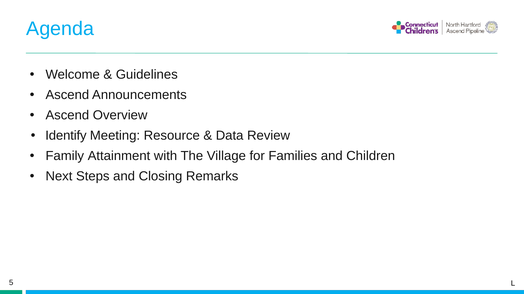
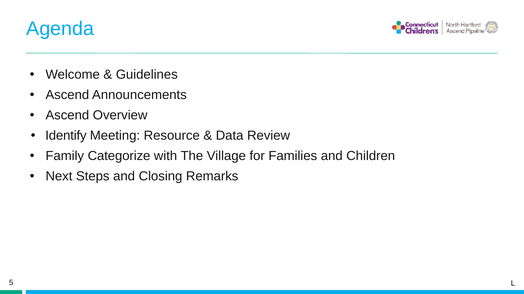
Attainment: Attainment -> Categorize
